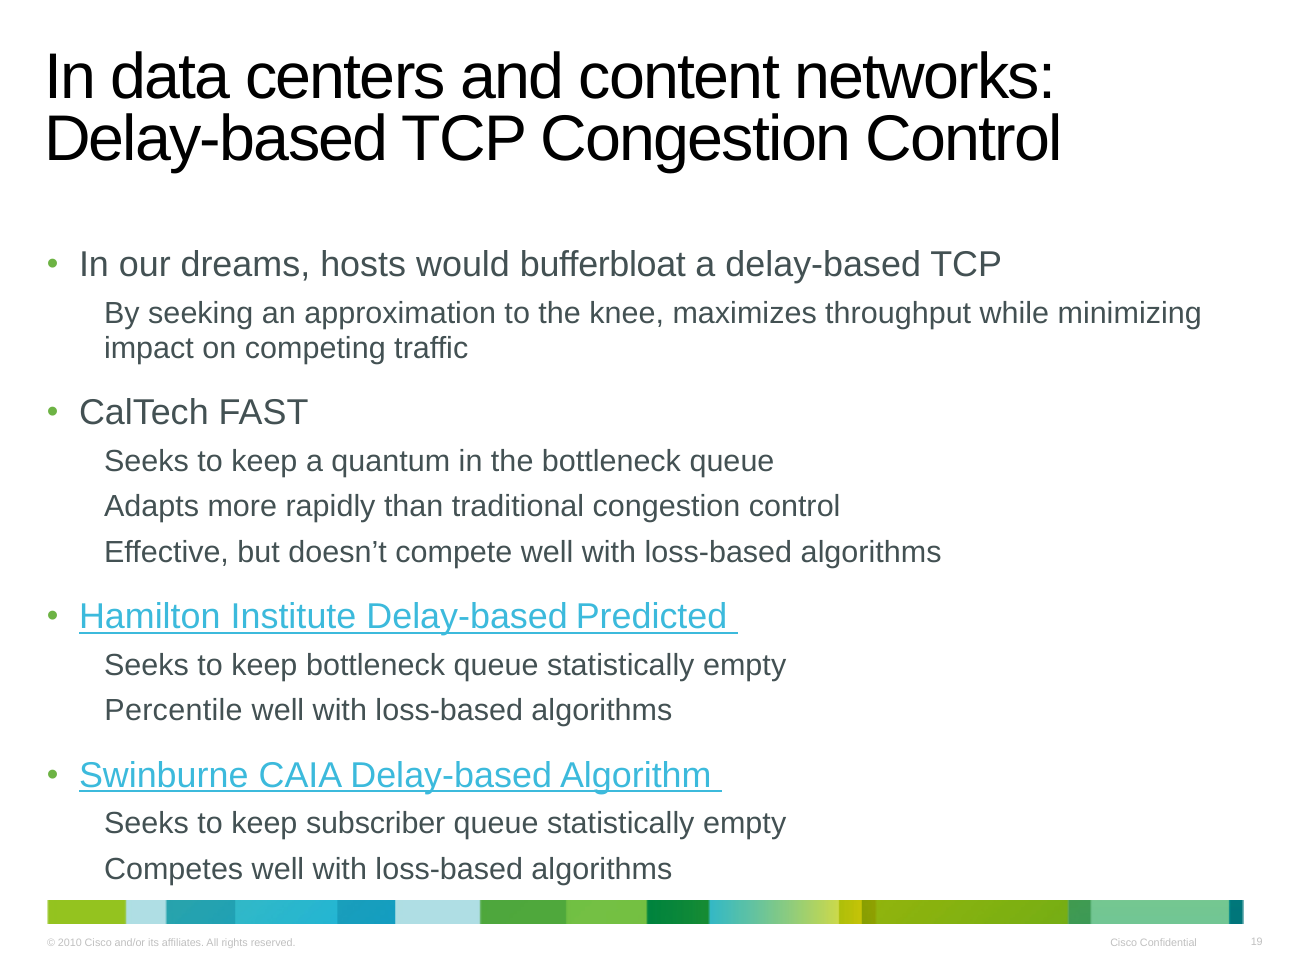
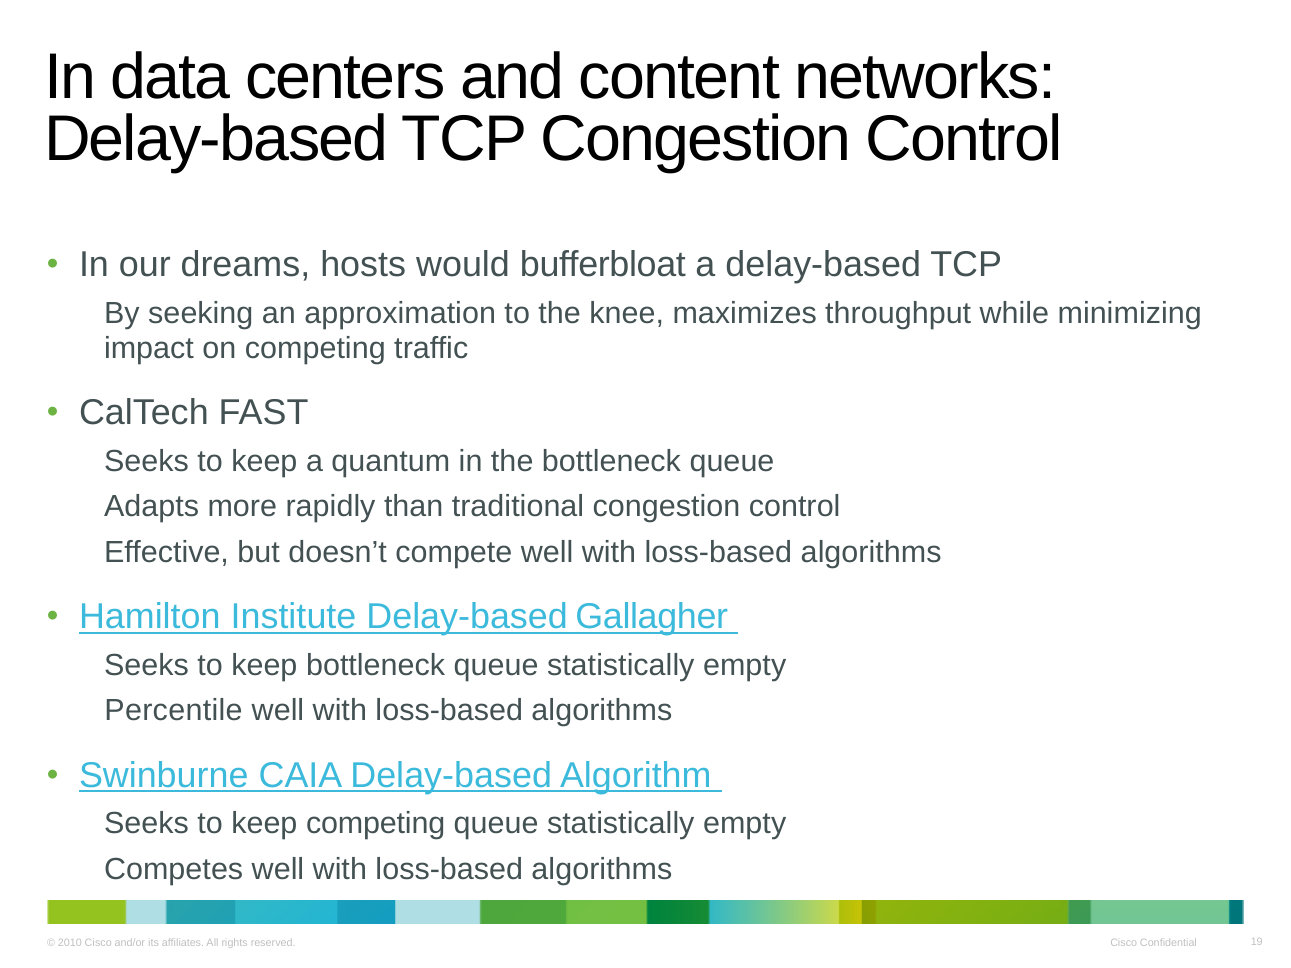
Predicted: Predicted -> Gallagher
keep subscriber: subscriber -> competing
